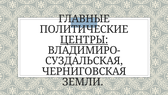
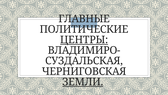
ЗЕМЛИ underline: none -> present
